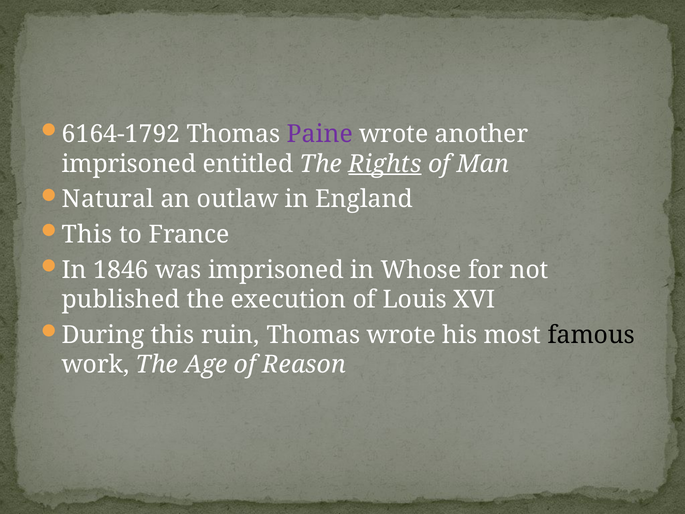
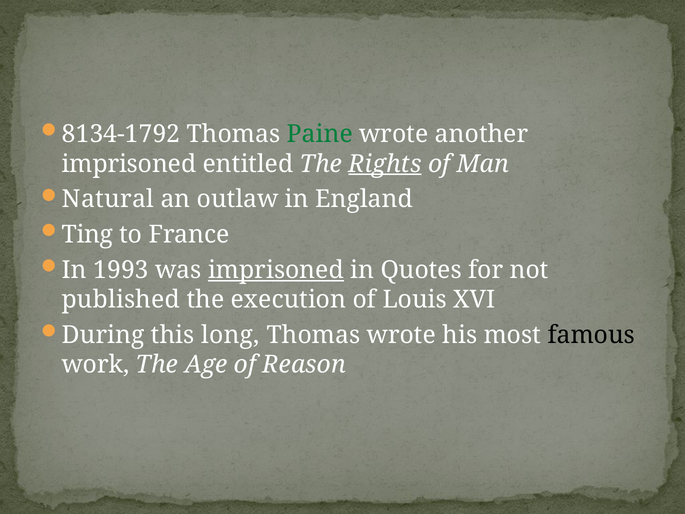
6164-1792: 6164-1792 -> 8134-1792
Paine colour: purple -> green
This at (87, 235): This -> Ting
1846: 1846 -> 1993
imprisoned at (276, 270) underline: none -> present
Whose: Whose -> Quotes
ruin: ruin -> long
